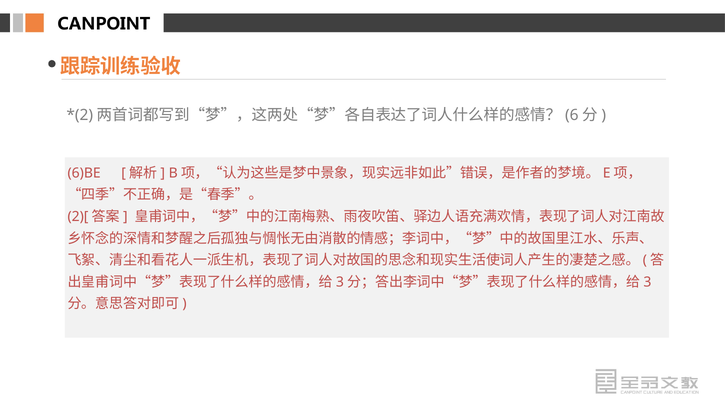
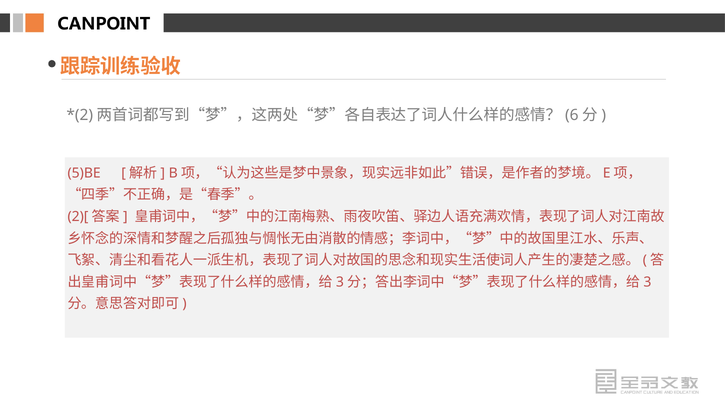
6)BE: 6)BE -> 5)BE
